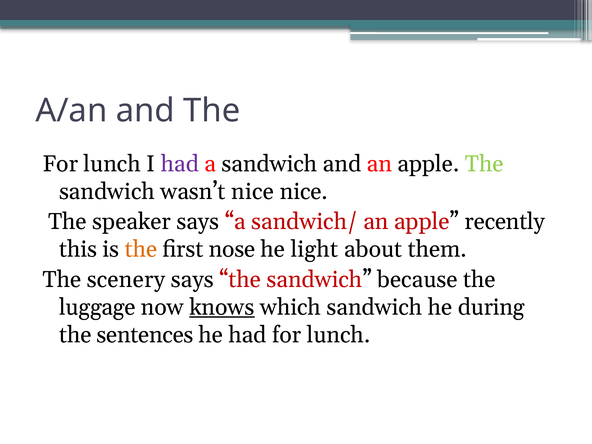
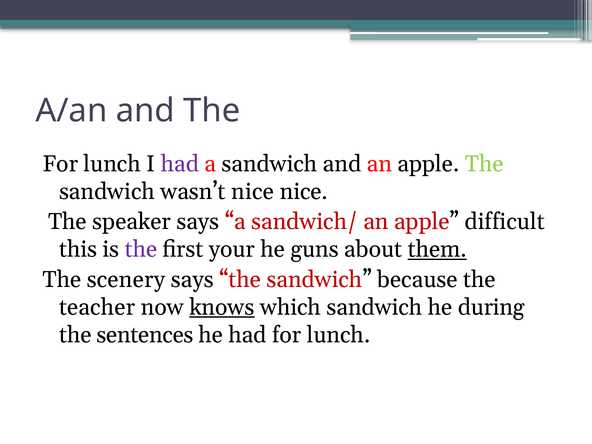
recently: recently -> difficult
the at (141, 249) colour: orange -> purple
nose: nose -> your
light: light -> guns
them underline: none -> present
luggage: luggage -> teacher
